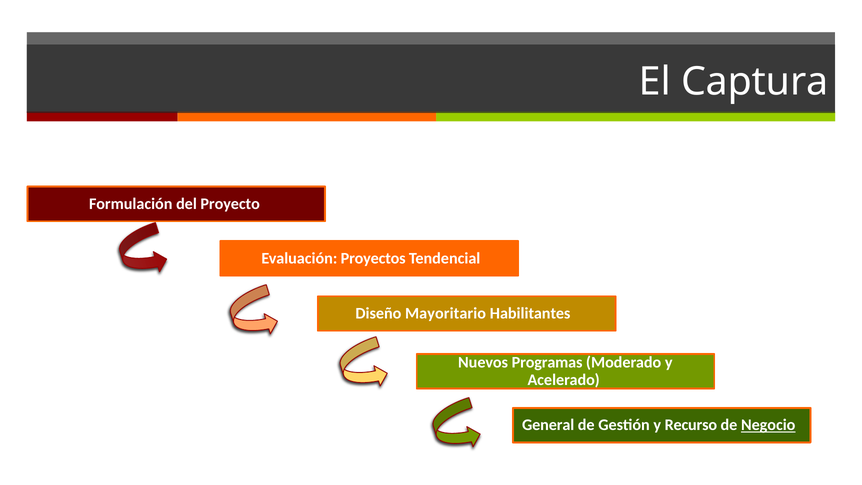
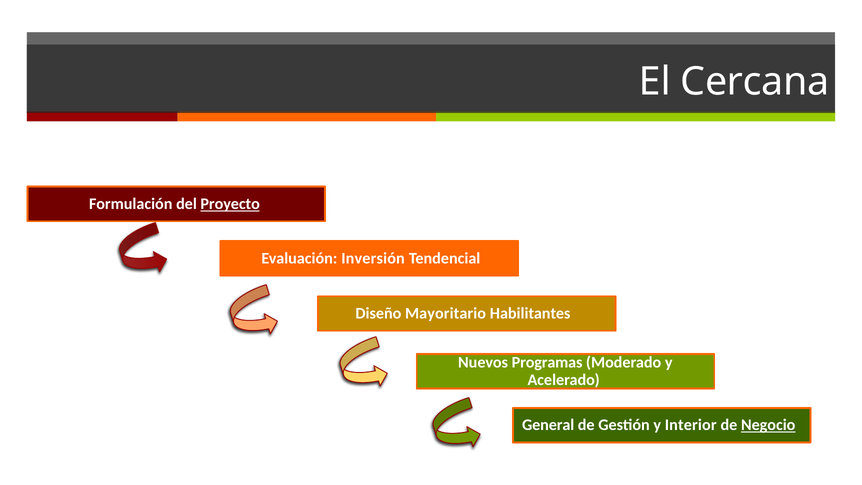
Captura: Captura -> Cercana
Proyecto underline: none -> present
Proyectos: Proyectos -> Inversión
Recurso: Recurso -> Interior
